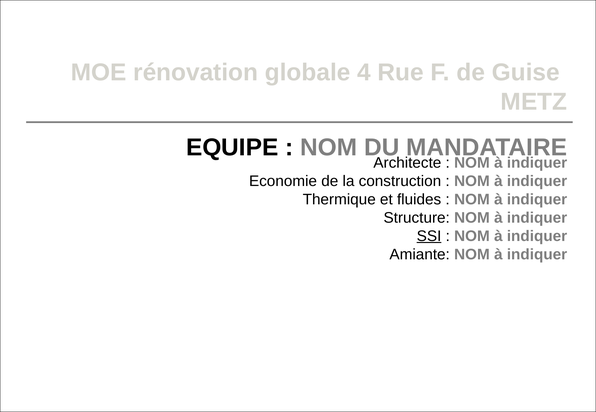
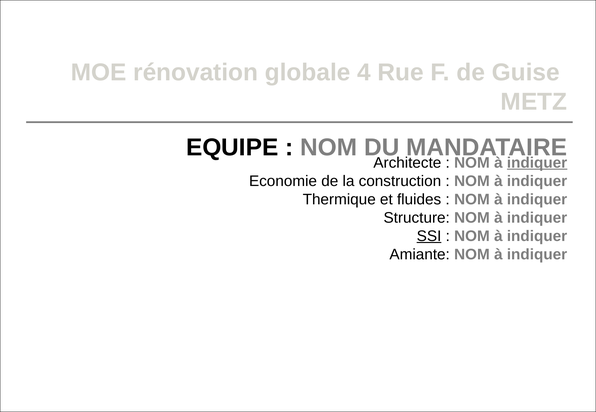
indiquer at (537, 163) underline: none -> present
